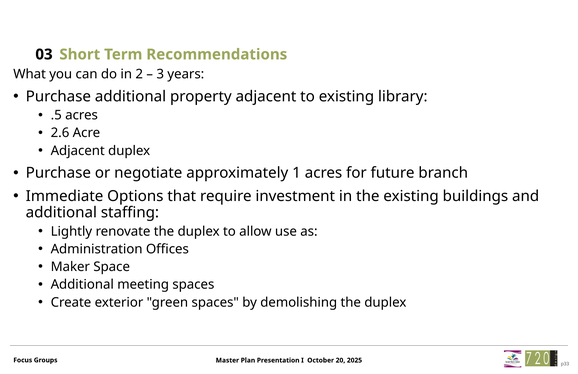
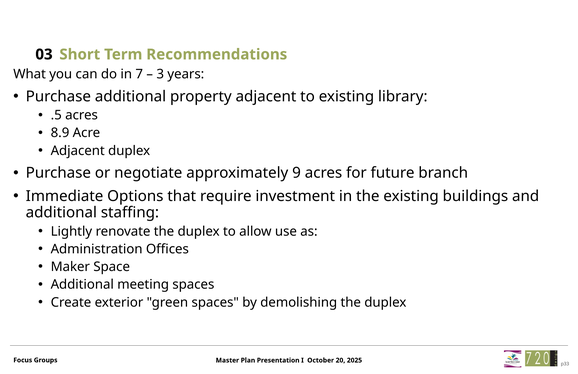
2: 2 -> 7
2.6: 2.6 -> 8.9
1: 1 -> 9
